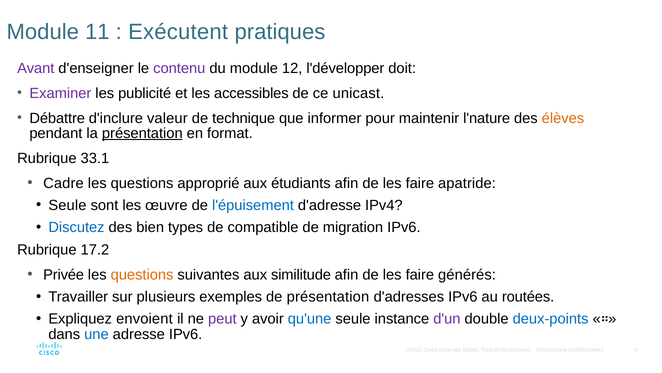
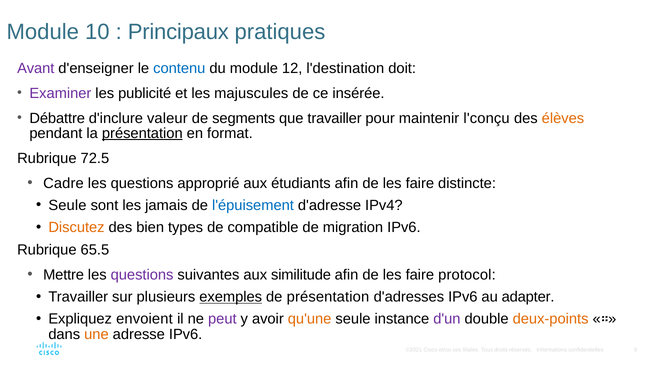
11: 11 -> 10
Exécutent: Exécutent -> Principaux
contenu colour: purple -> blue
l'développer: l'développer -> l'destination
accessibles: accessibles -> majuscules
unicast: unicast -> insérée
technique: technique -> segments
que informer: informer -> travailler
l'nature: l'nature -> l'conçu
33.1: 33.1 -> 72.5
apatride: apatride -> distincte
œuvre: œuvre -> jamais
Discutez colour: blue -> orange
17.2: 17.2 -> 65.5
Privée: Privée -> Mettre
questions at (142, 274) colour: orange -> purple
générés: générés -> protocol
exemples underline: none -> present
routées: routées -> adapter
qu'une colour: blue -> orange
deux-points colour: blue -> orange
une colour: blue -> orange
